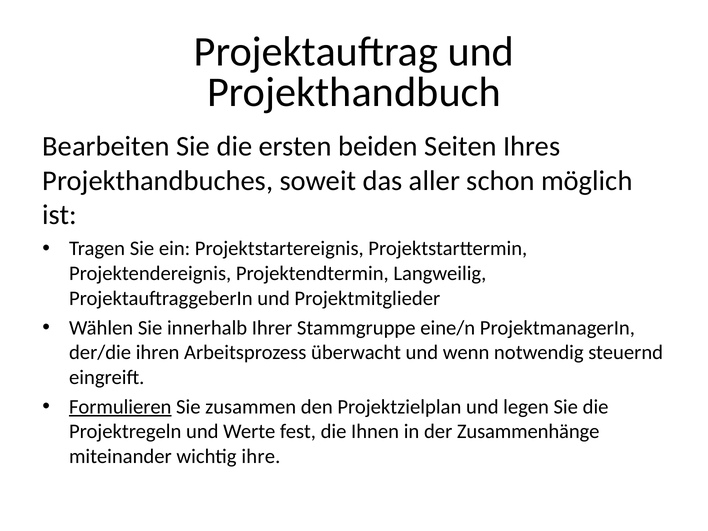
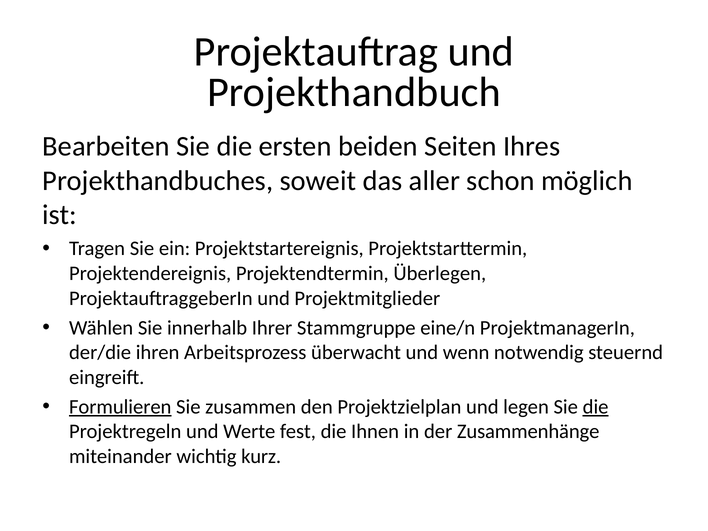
Langweilig: Langweilig -> Überlegen
die at (596, 407) underline: none -> present
ihre: ihre -> kurz
